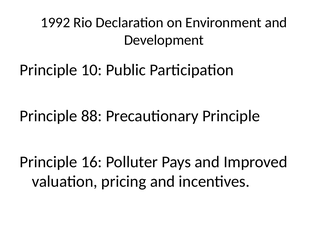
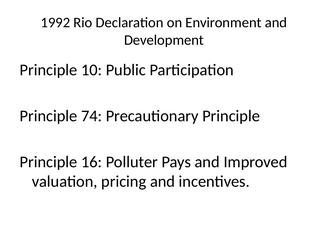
88: 88 -> 74
